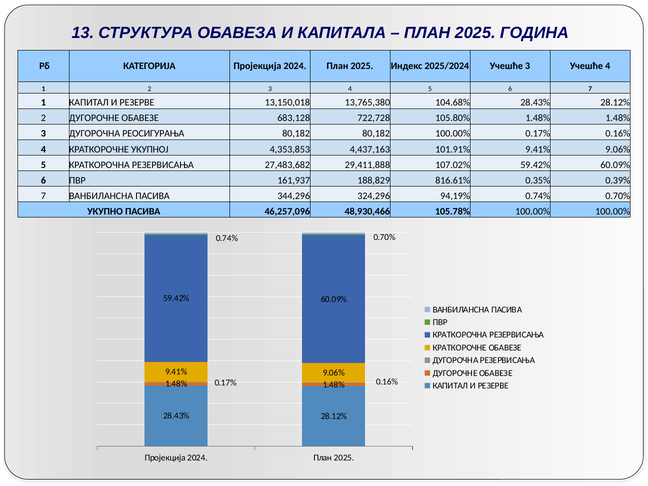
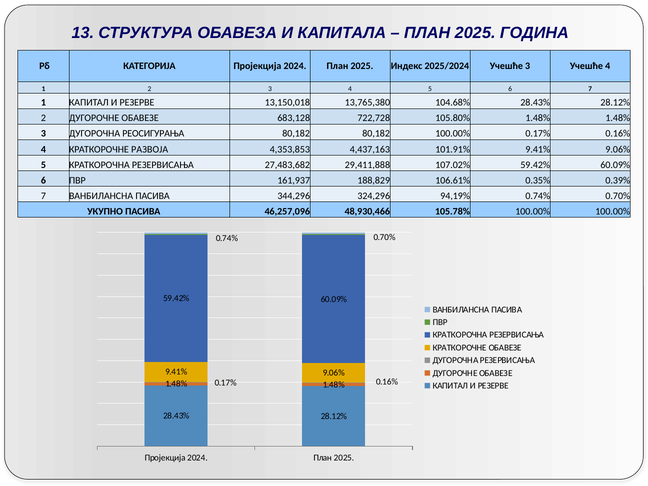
УКУПНОЈ: УКУПНОЈ -> РАЗВОЈА
816.61%: 816.61% -> 106.61%
